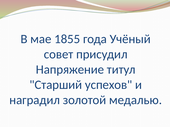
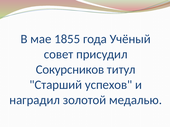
Напряжение: Напряжение -> Сокурсников
